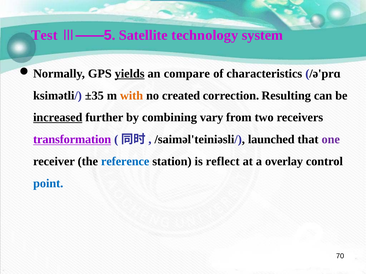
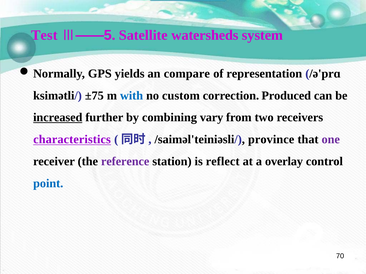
technology: technology -> watersheds
yields underline: present -> none
characteristics: characteristics -> representation
±35: ±35 -> ±75
with colour: orange -> blue
created: created -> custom
Resulting: Resulting -> Produced
transformation: transformation -> characteristics
launched: launched -> province
reference colour: blue -> purple
